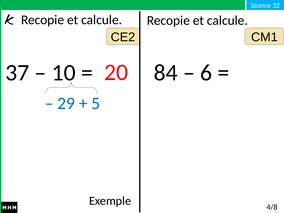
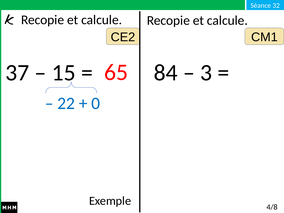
10: 10 -> 15
20: 20 -> 65
6: 6 -> 3
29: 29 -> 22
5: 5 -> 0
